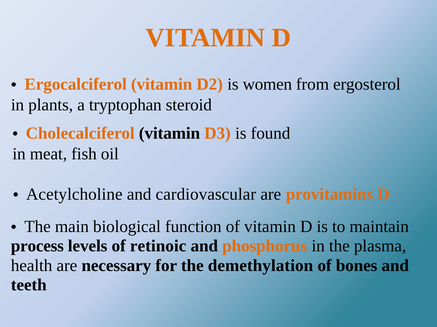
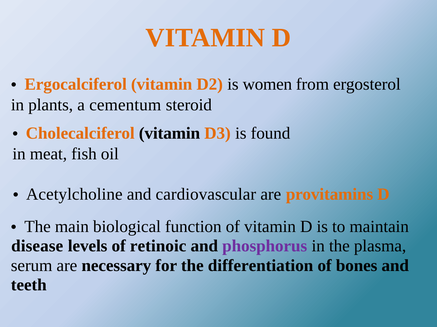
tryptophan: tryptophan -> cementum
process: process -> disease
phosphorus colour: orange -> purple
health: health -> serum
demethylation: demethylation -> differentiation
